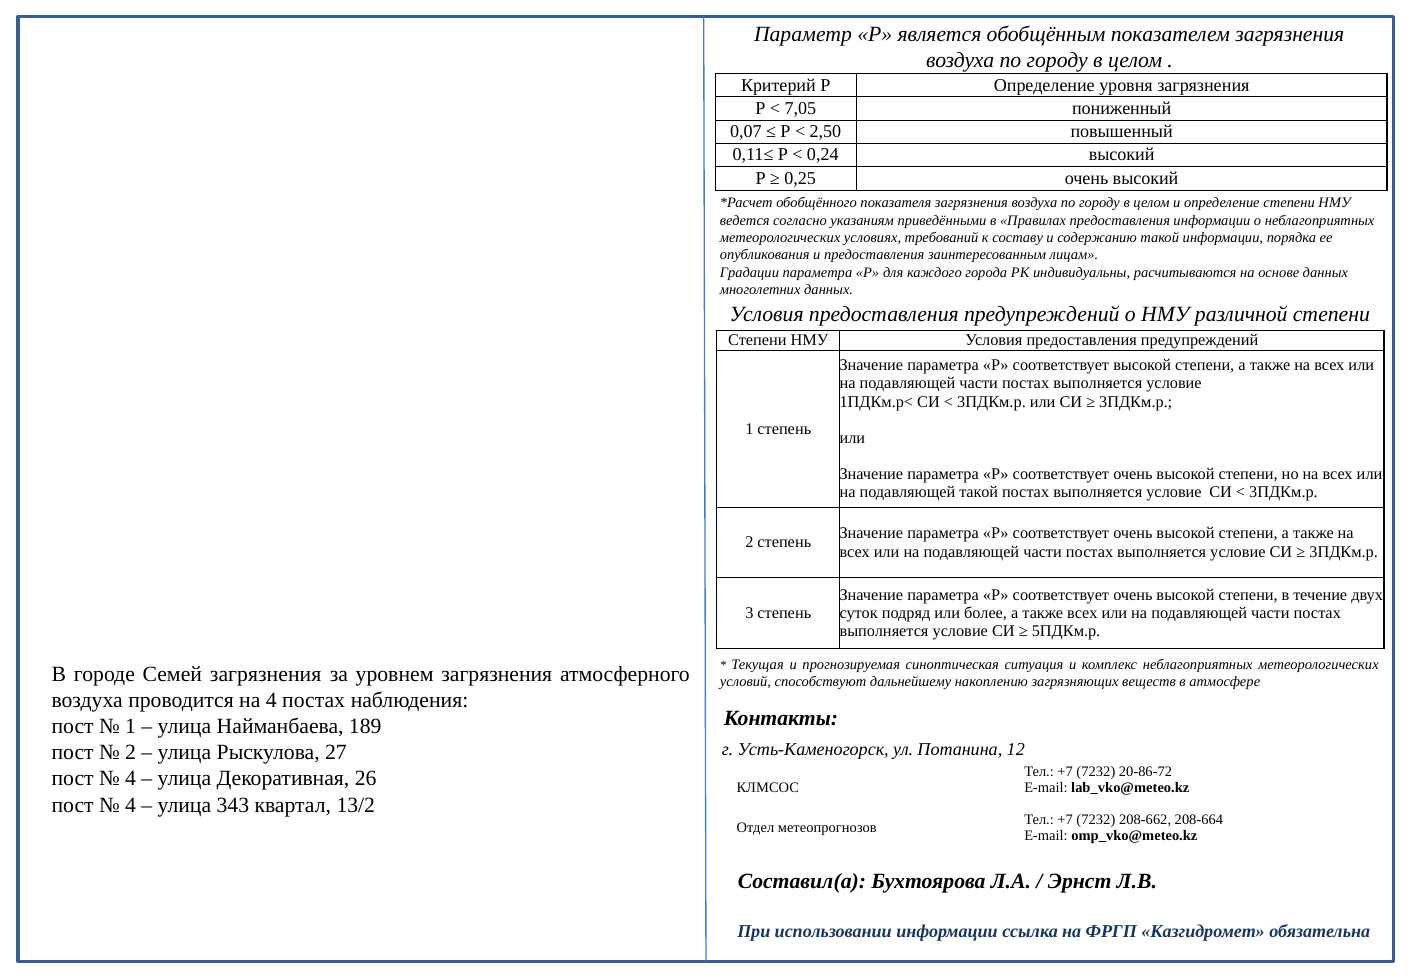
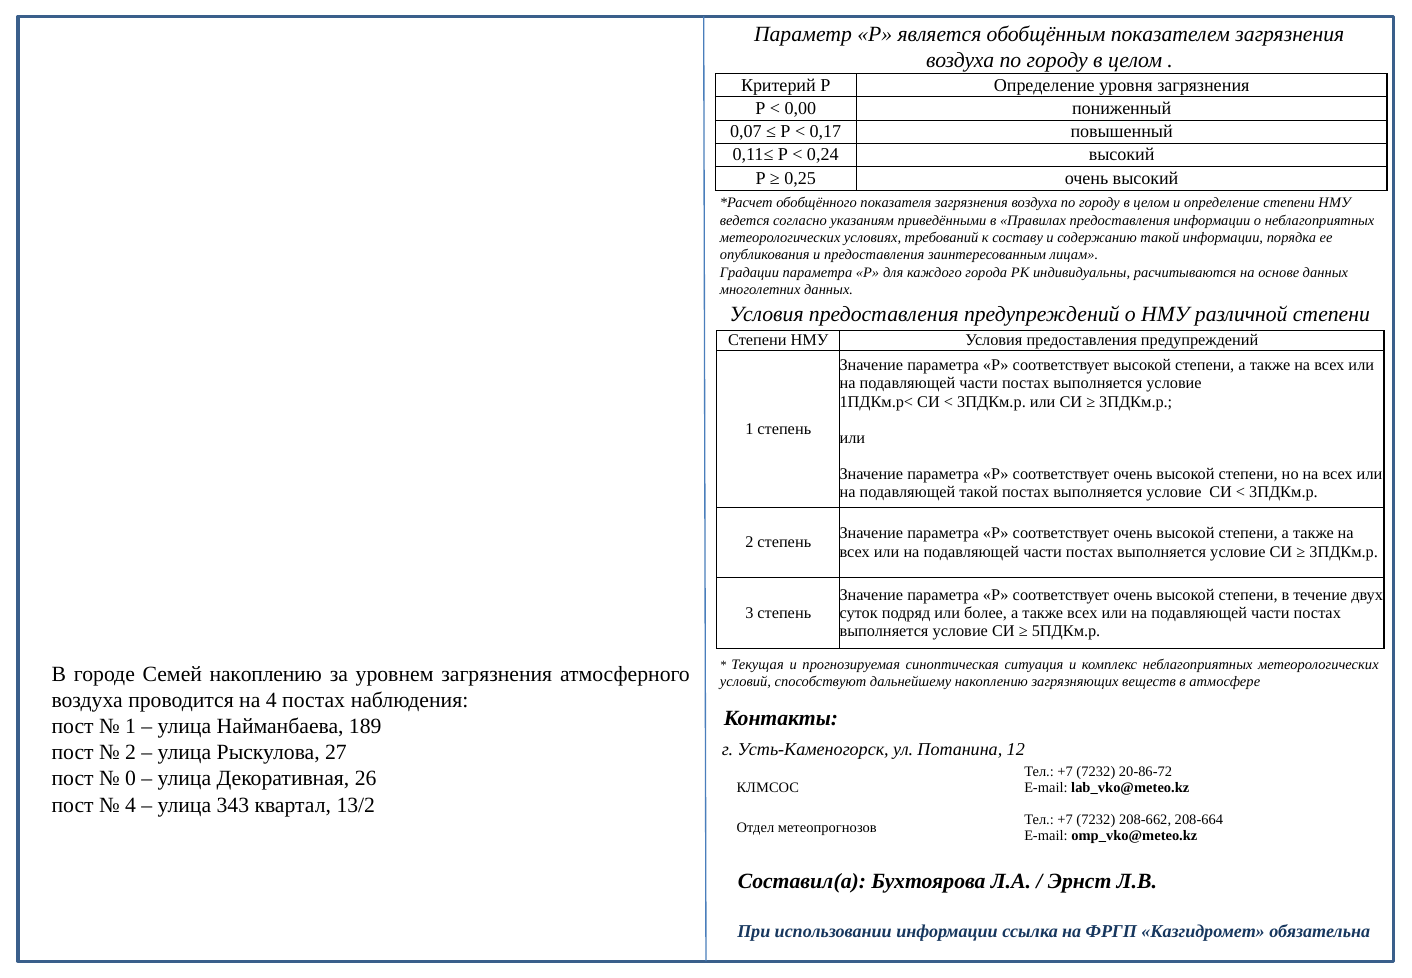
7,05: 7,05 -> 0,00
2,50: 2,50 -> 0,17
Семей загрязнения: загрязнения -> накоплению
4 at (131, 778): 4 -> 0
